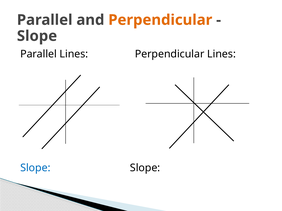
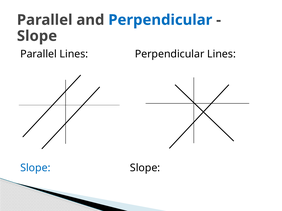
Perpendicular at (160, 20) colour: orange -> blue
